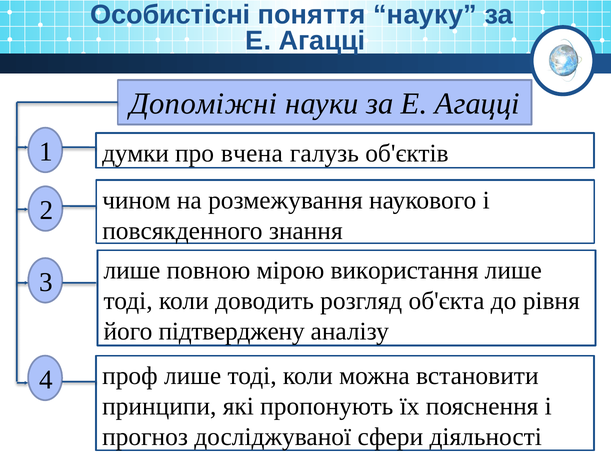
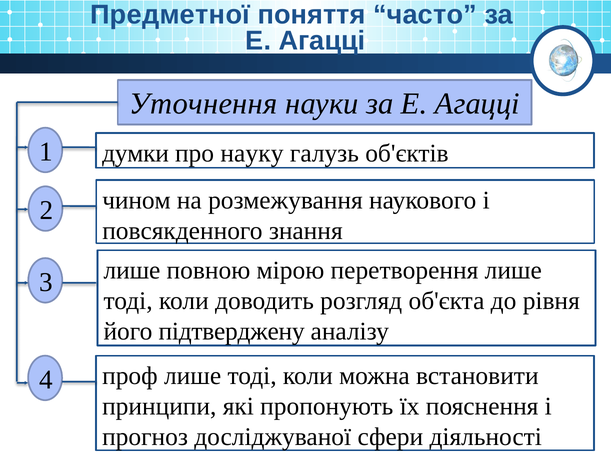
Особистісні: Особистісні -> Предметної
науку: науку -> часто
Допоміжні: Допоміжні -> Уточнення
вчена: вчена -> науку
використання: використання -> перетворення
